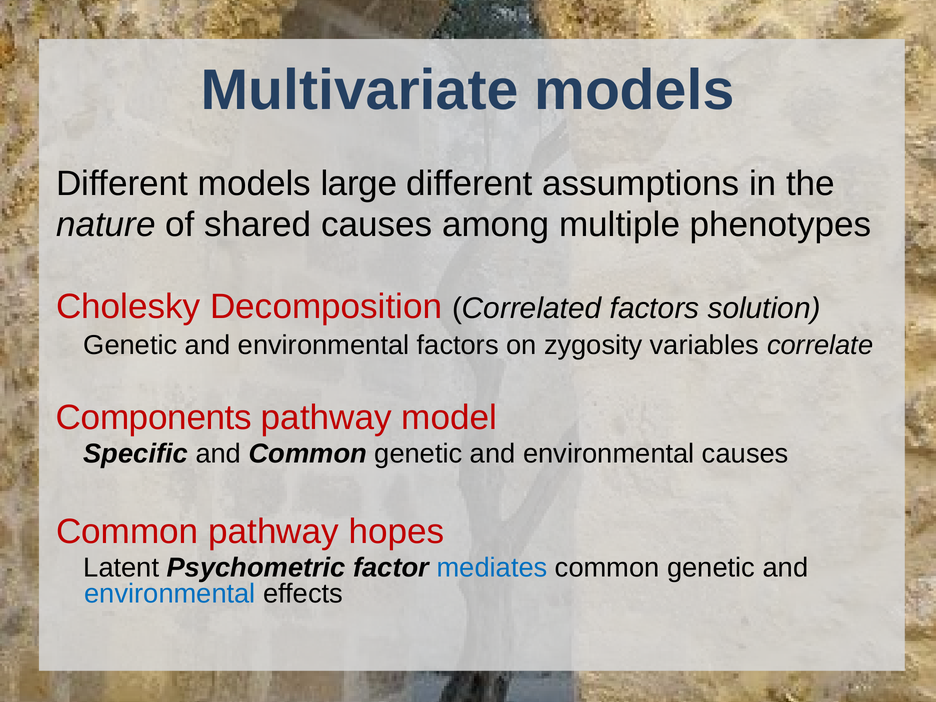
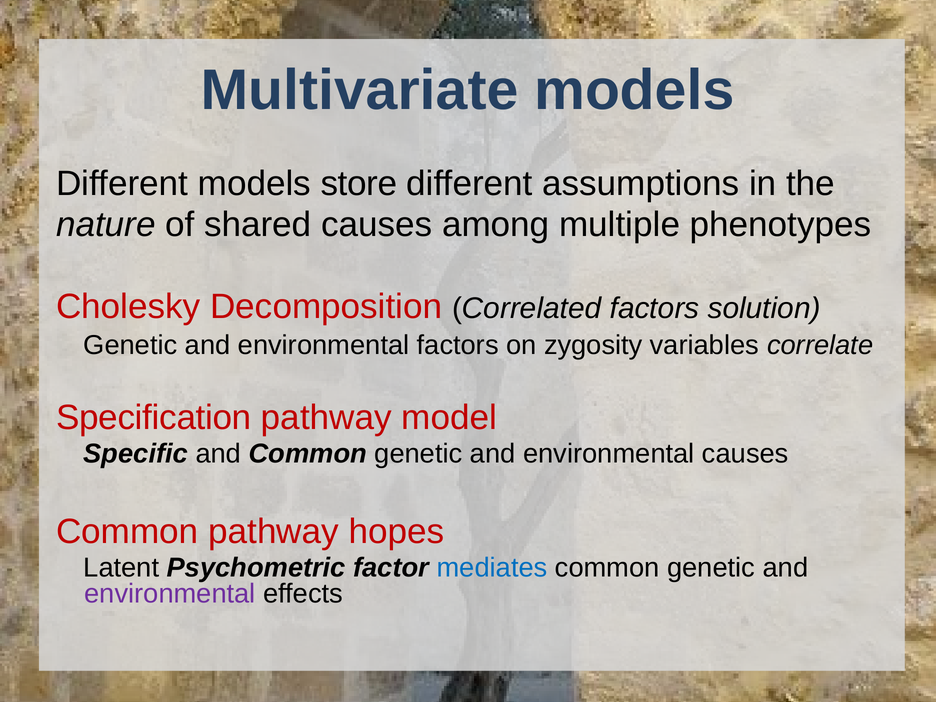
large: large -> store
Components: Components -> Specification
environmental at (170, 594) colour: blue -> purple
